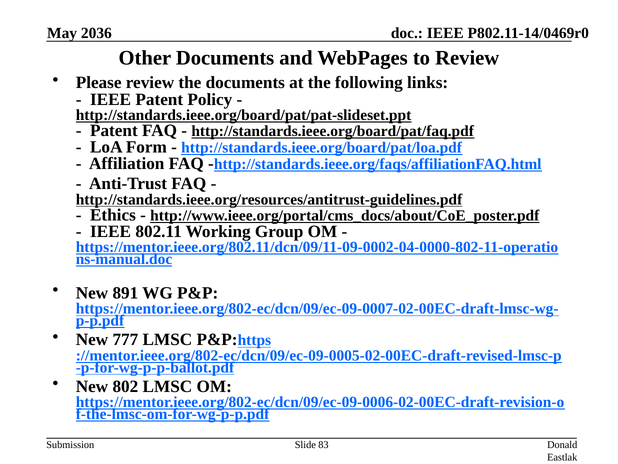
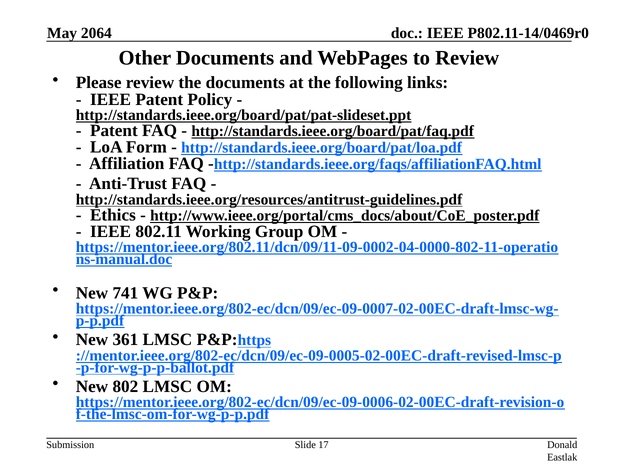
2036: 2036 -> 2064
891: 891 -> 741
777: 777 -> 361
83: 83 -> 17
